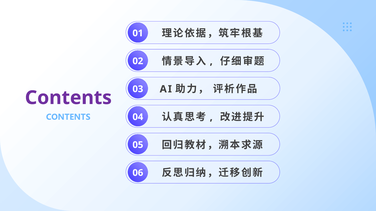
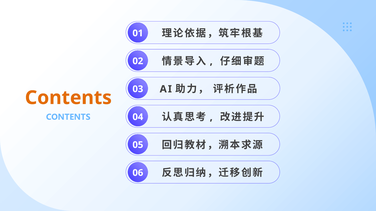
Contents colour: purple -> orange
